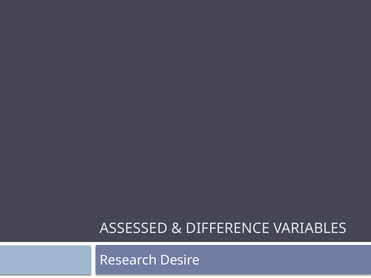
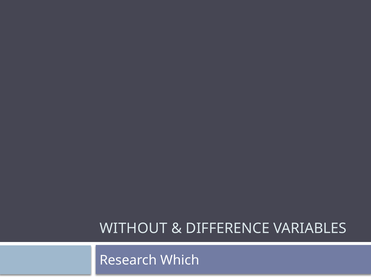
ASSESSED: ASSESSED -> WITHOUT
Desire: Desire -> Which
